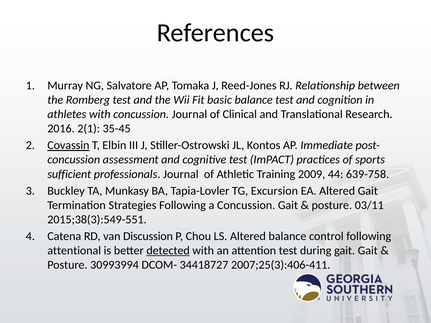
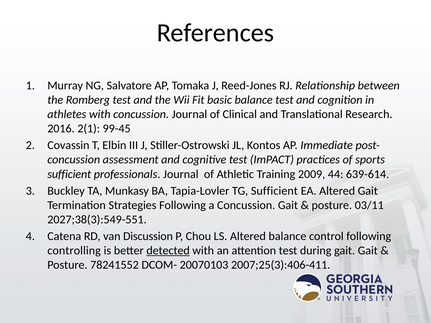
35-45: 35-45 -> 99-45
Covassin underline: present -> none
639-758: 639-758 -> 639-614
TG Excursion: Excursion -> Sufficient
2015;38(3):549-551: 2015;38(3):549-551 -> 2027;38(3):549-551
attentional: attentional -> controlling
30993994: 30993994 -> 78241552
34418727: 34418727 -> 20070103
